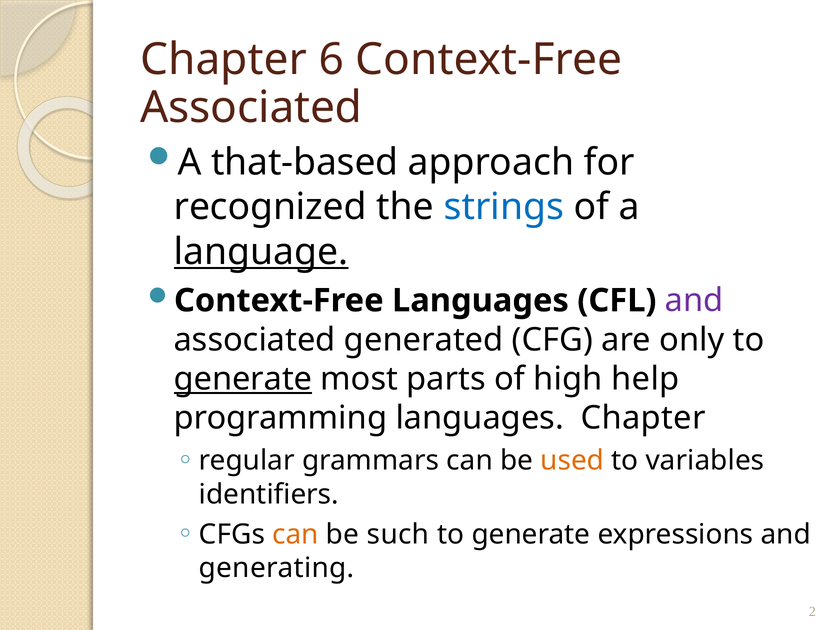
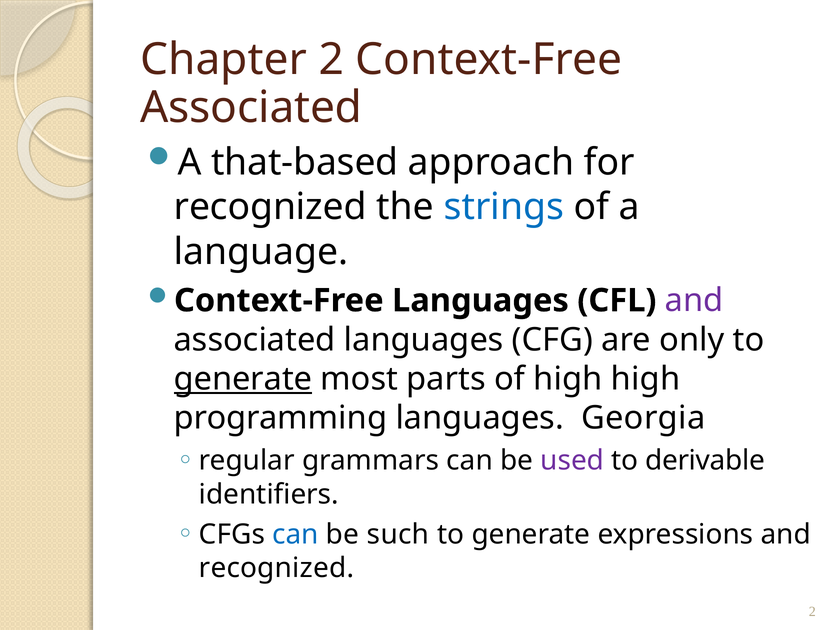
Chapter 6: 6 -> 2
language underline: present -> none
associated generated: generated -> languages
high help: help -> high
languages Chapter: Chapter -> Georgia
used colour: orange -> purple
variables: variables -> derivable
can at (295, 534) colour: orange -> blue
generating at (277, 568): generating -> recognized
